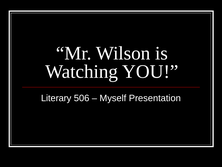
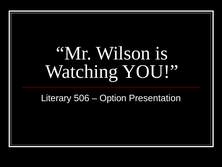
Myself: Myself -> Option
